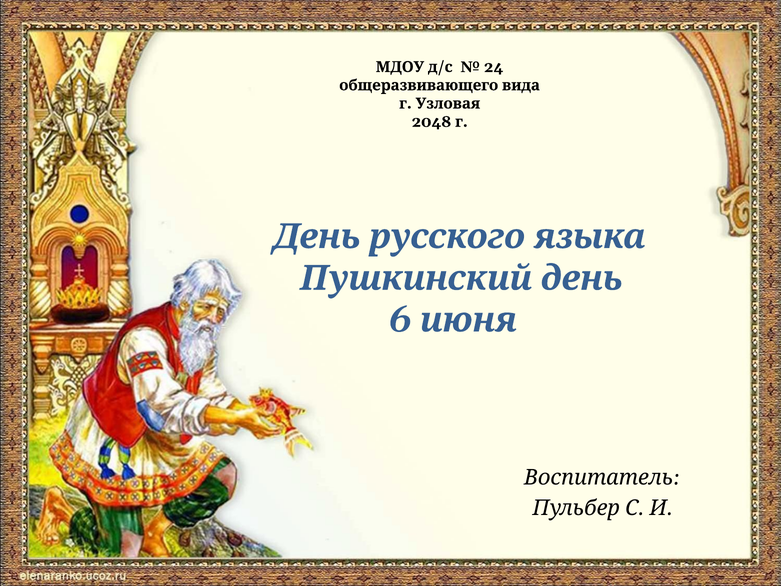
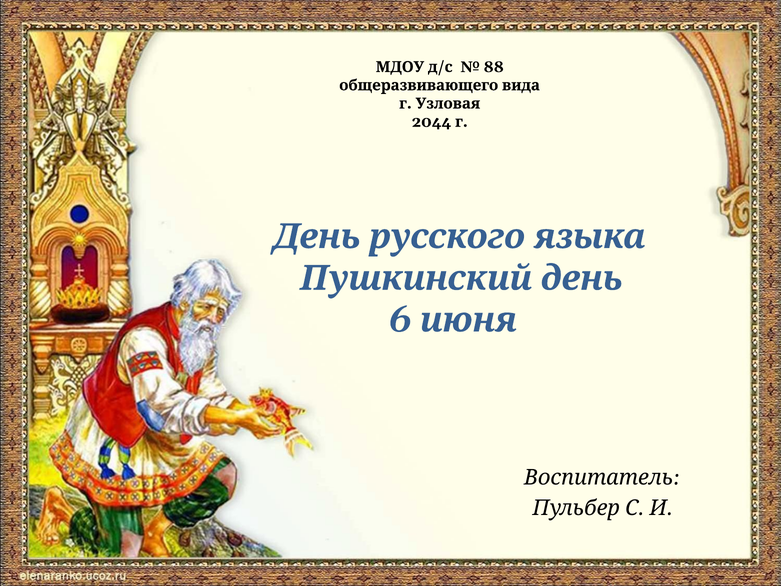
24: 24 -> 88
2048: 2048 -> 2044
